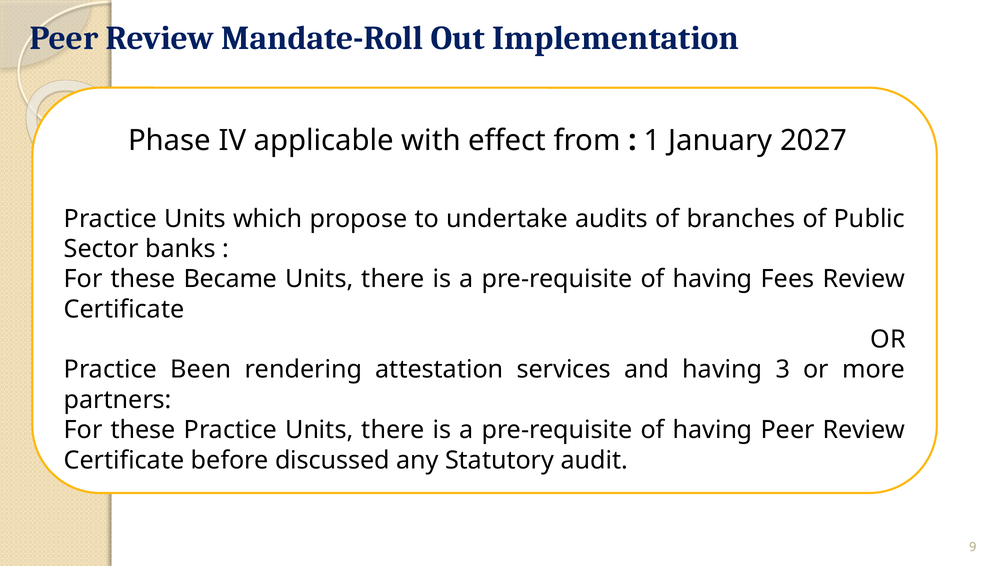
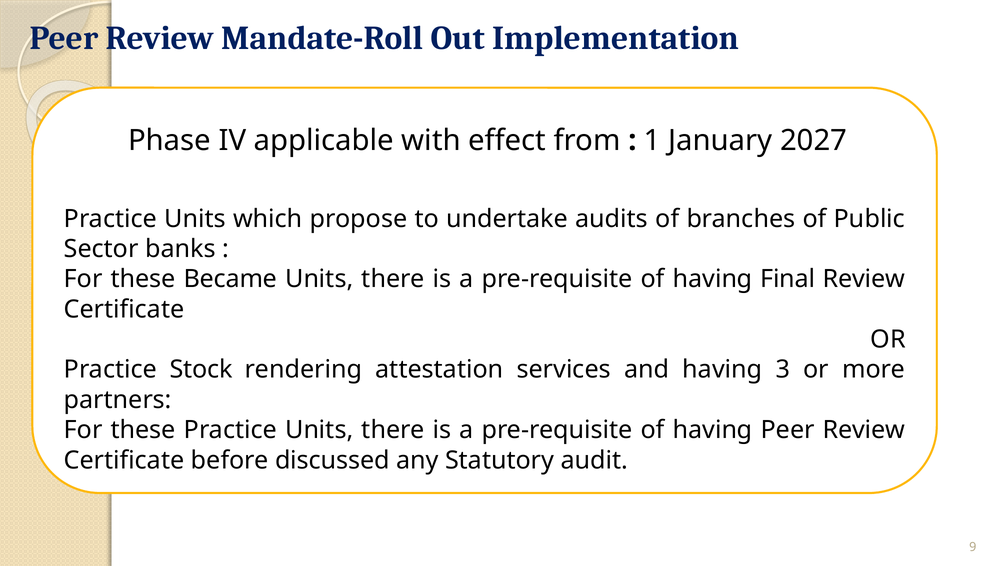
Fees: Fees -> Final
Been: Been -> Stock
